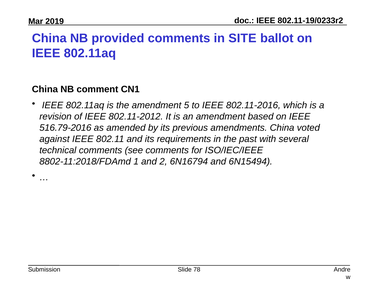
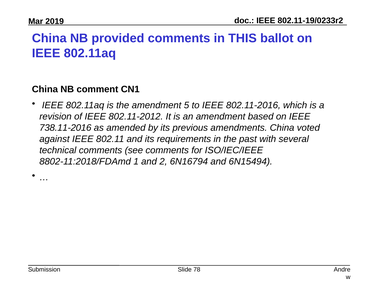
SITE: SITE -> THIS
516.79-2016: 516.79-2016 -> 738.11-2016
